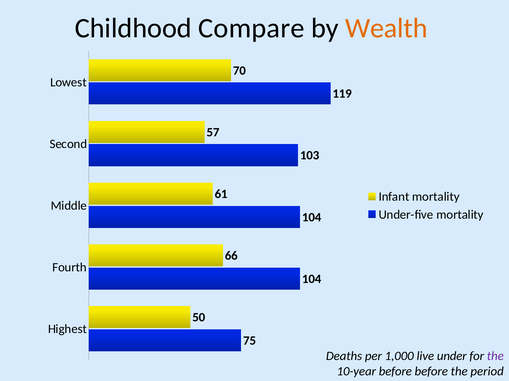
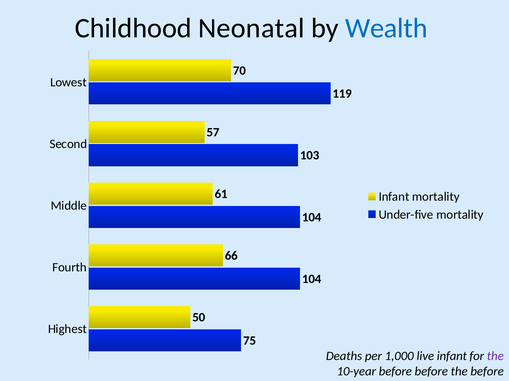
Compare: Compare -> Neonatal
Wealth colour: orange -> blue
live under: under -> infant
the period: period -> before
